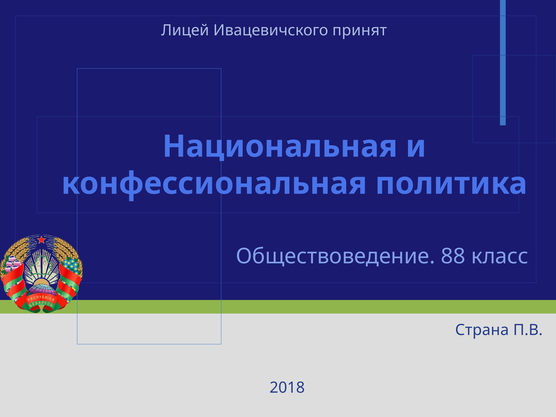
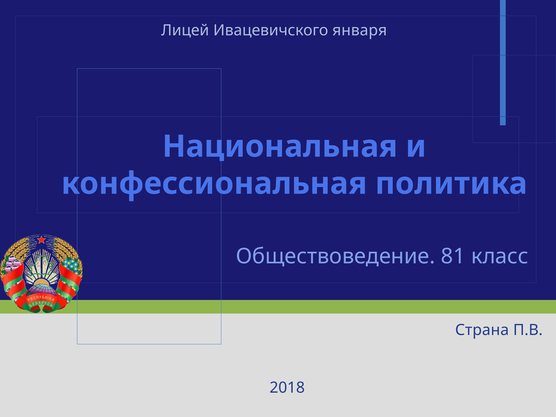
принят: принят -> января
88: 88 -> 81
